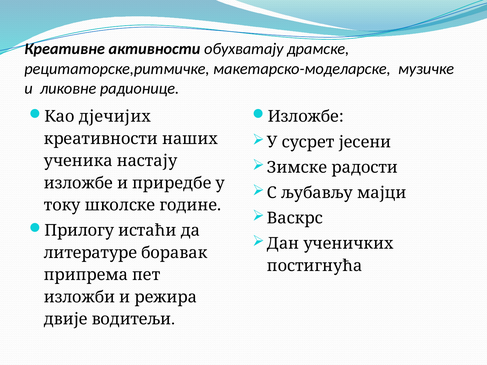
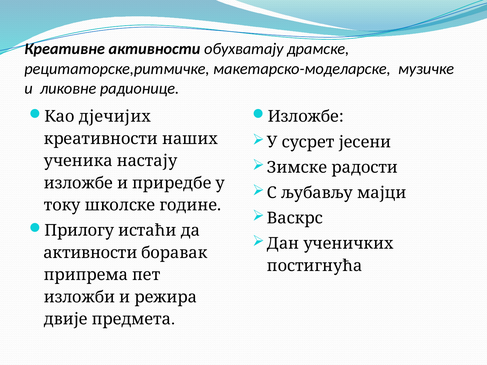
литературе at (90, 253): литературе -> активности
водитељи: водитељи -> предмета
